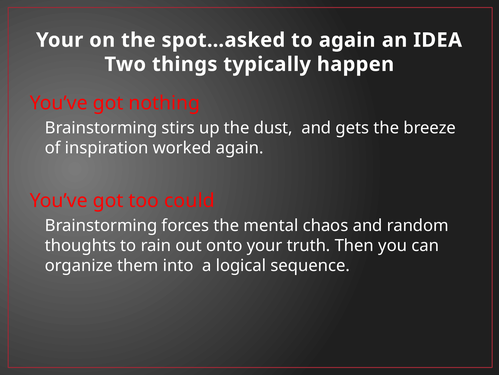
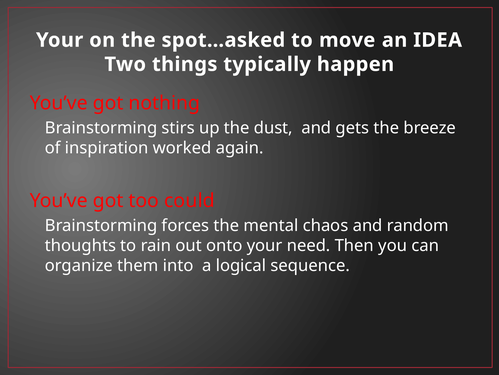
to again: again -> move
truth: truth -> need
